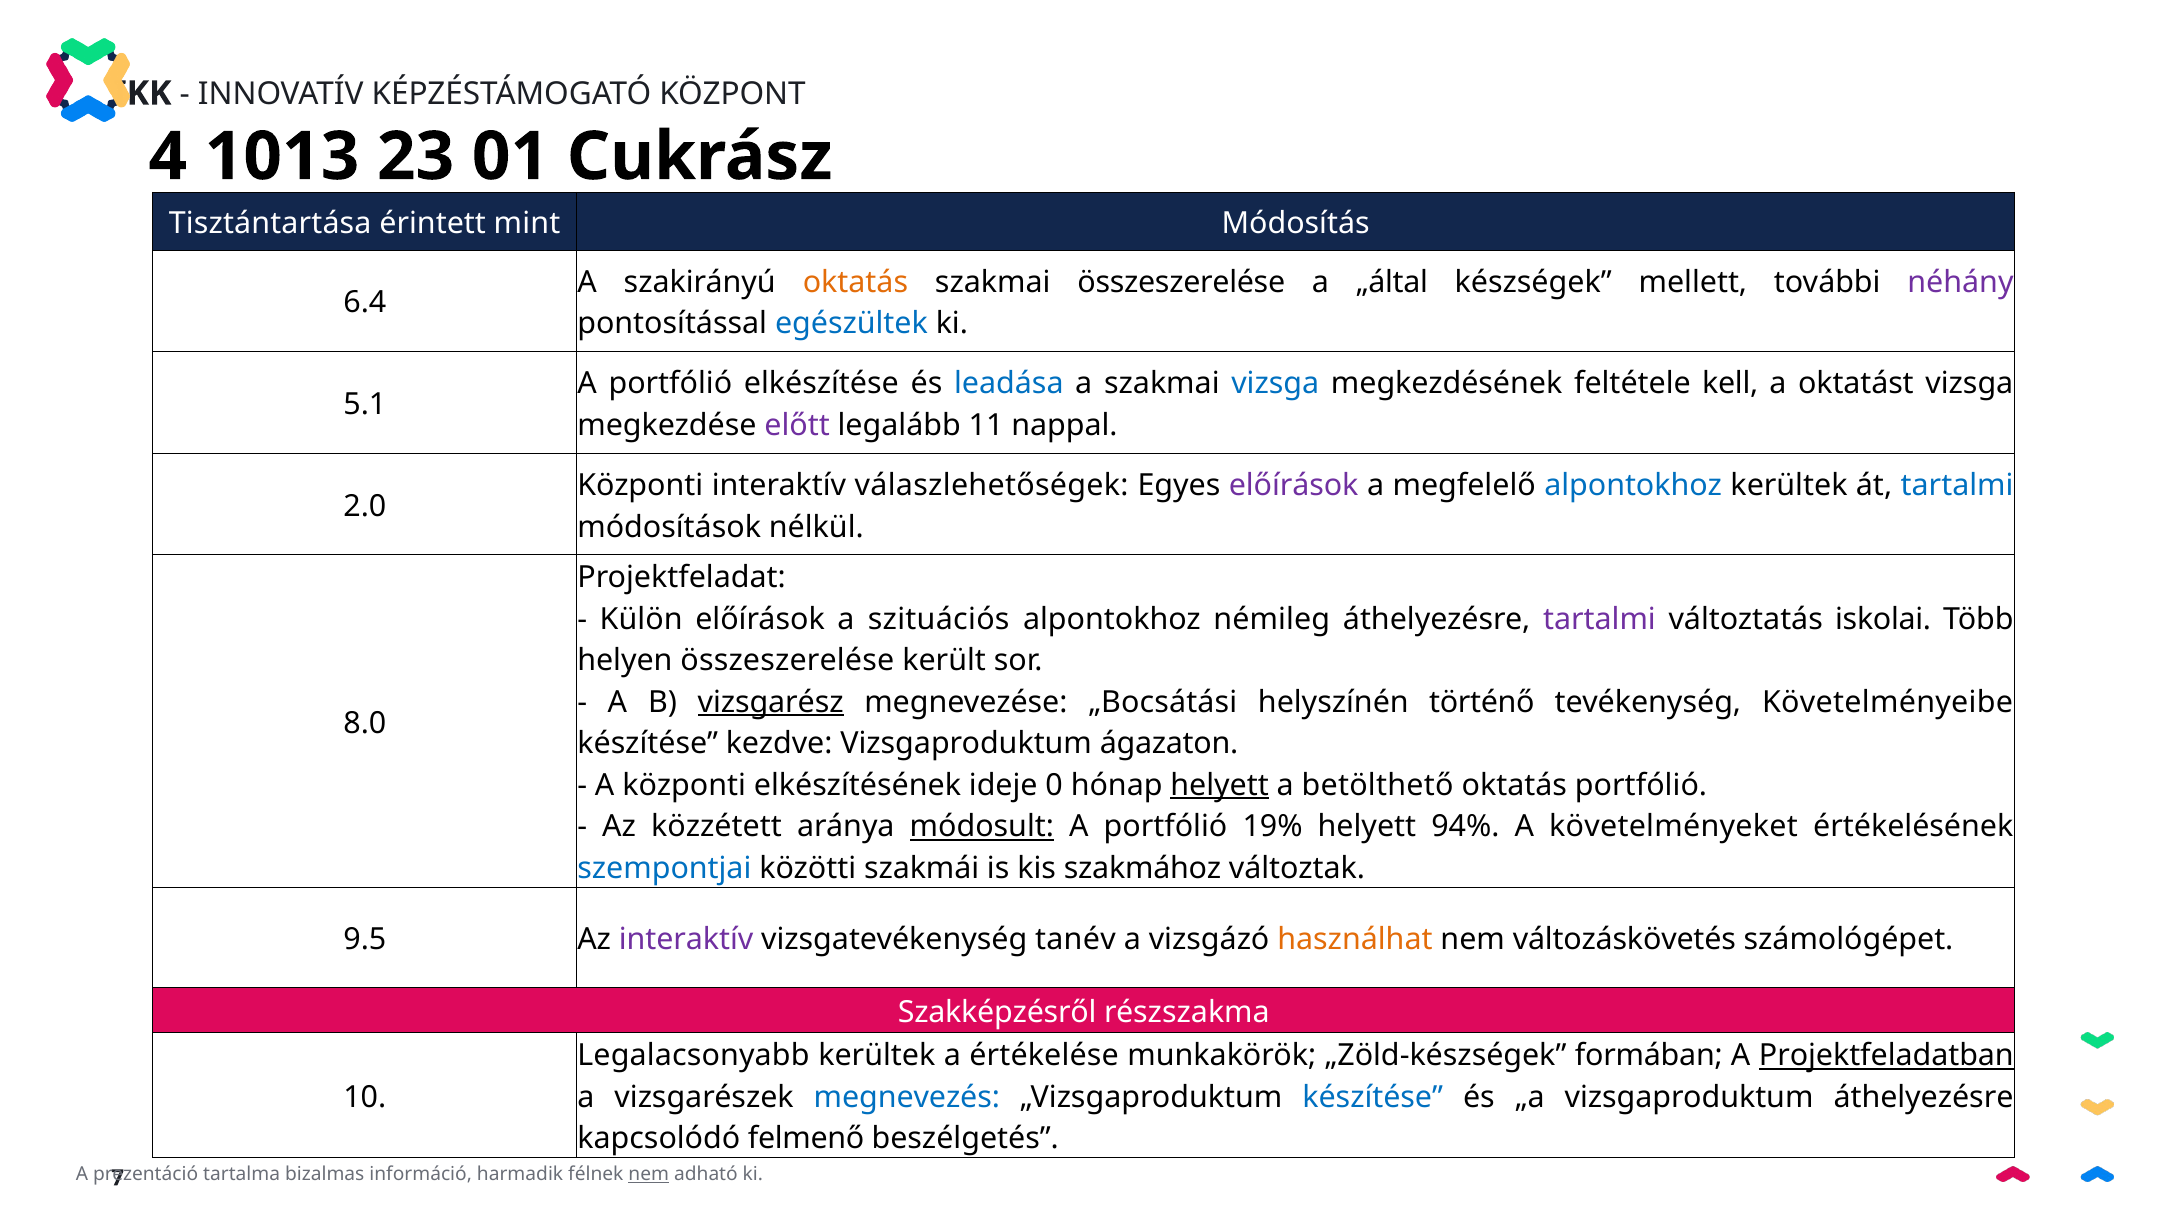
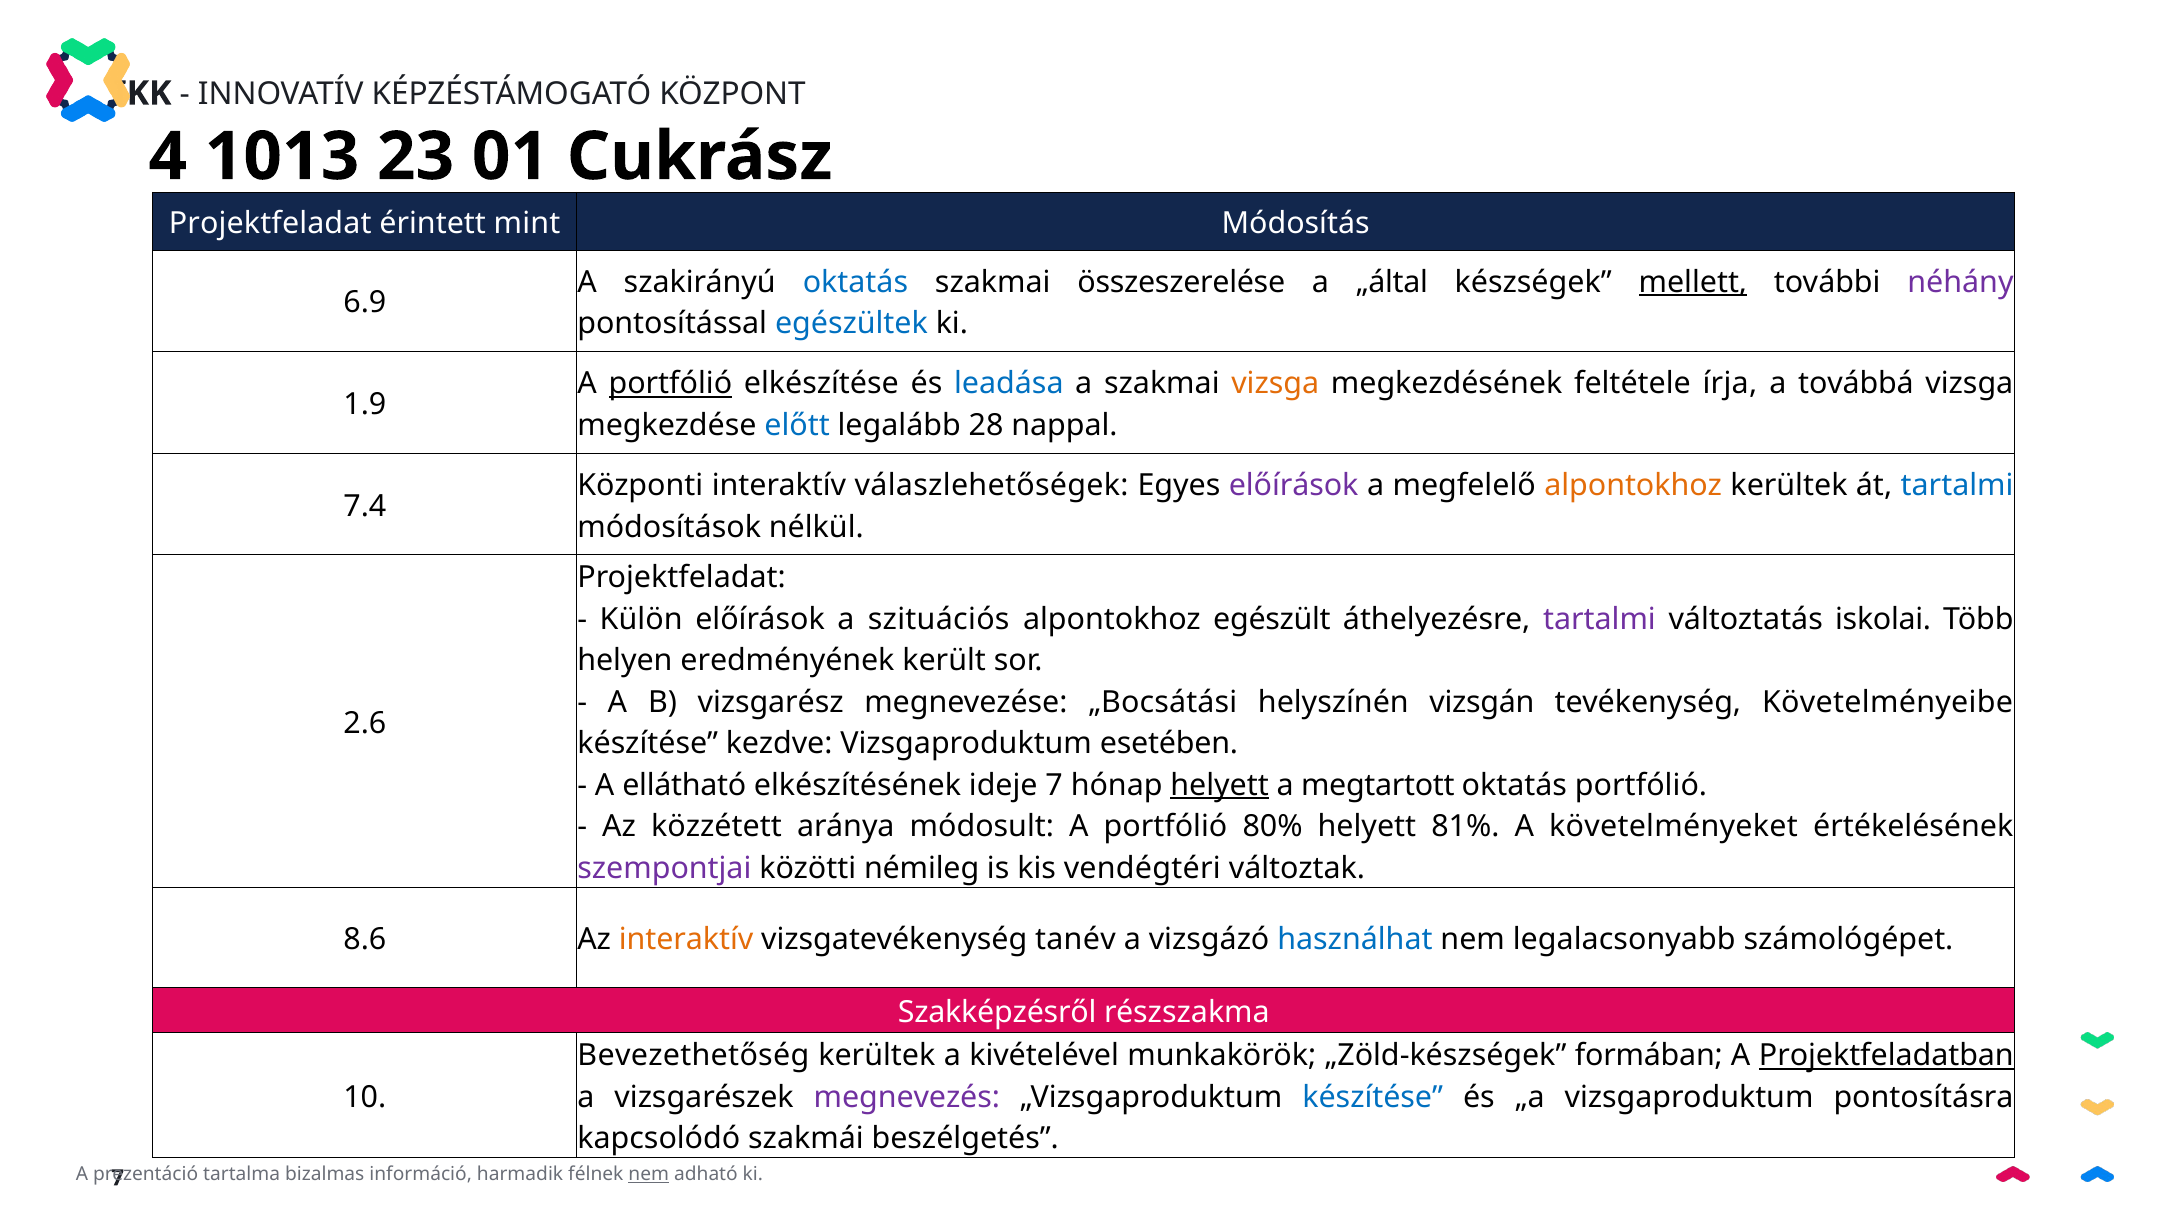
Tisztántartása at (270, 223): Tisztántartása -> Projektfeladat
oktatás at (855, 282) colour: orange -> blue
mellett underline: none -> present
6.4: 6.4 -> 6.9
portfólió at (670, 384) underline: none -> present
vizsga at (1275, 384) colour: blue -> orange
kell: kell -> írja
oktatást: oktatást -> továbbá
5.1: 5.1 -> 1.9
előtt colour: purple -> blue
11: 11 -> 28
alpontokhoz at (1633, 485) colour: blue -> orange
2.0: 2.0 -> 7.4
némileg: némileg -> egészült
helyen összeszerelése: összeszerelése -> eredményének
vizsgarész underline: present -> none
történő: történő -> vizsgán
8.0: 8.0 -> 2.6
ágazaton: ágazaton -> esetében
A központi: központi -> ellátható
ideje 0: 0 -> 7
betölthető: betölthető -> megtartott
módosult underline: present -> none
19%: 19% -> 80%
94%: 94% -> 81%
szempontjai colour: blue -> purple
szakmái: szakmái -> némileg
szakmához: szakmához -> vendégtéri
9.5: 9.5 -> 8.6
interaktív at (686, 939) colour: purple -> orange
használhat colour: orange -> blue
változáskövetés: változáskövetés -> legalacsonyabb
Legalacsonyabb: Legalacsonyabb -> Bevezethetőség
értékelése: értékelése -> kivételével
megnevezés colour: blue -> purple
vizsgaproduktum áthelyezésre: áthelyezésre -> pontosításra
felmenő: felmenő -> szakmái
